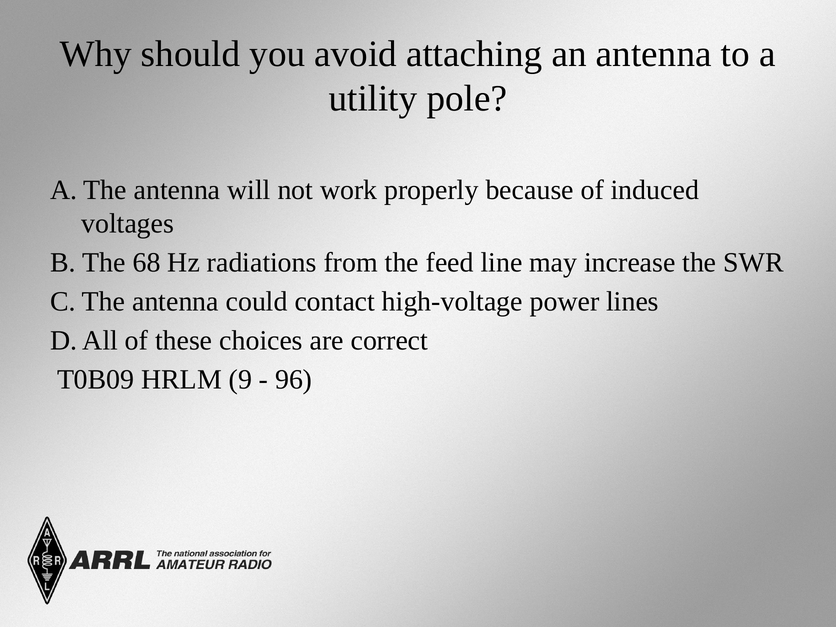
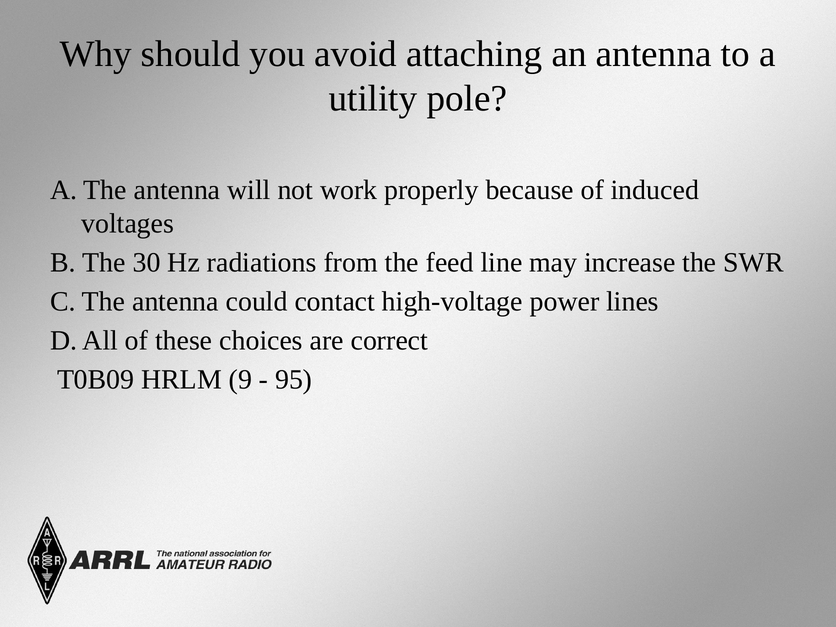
68: 68 -> 30
96: 96 -> 95
